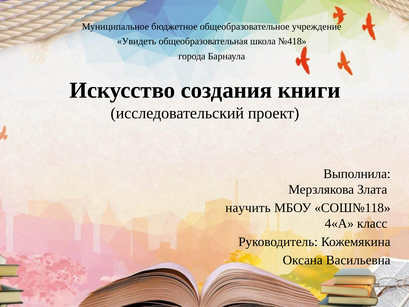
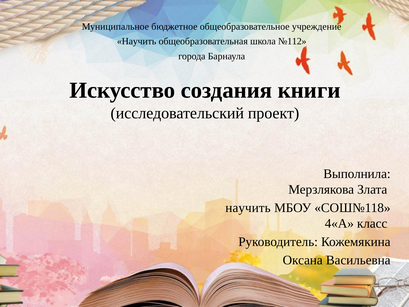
Увидеть at (137, 41): Увидеть -> Научить
№418: №418 -> №112
